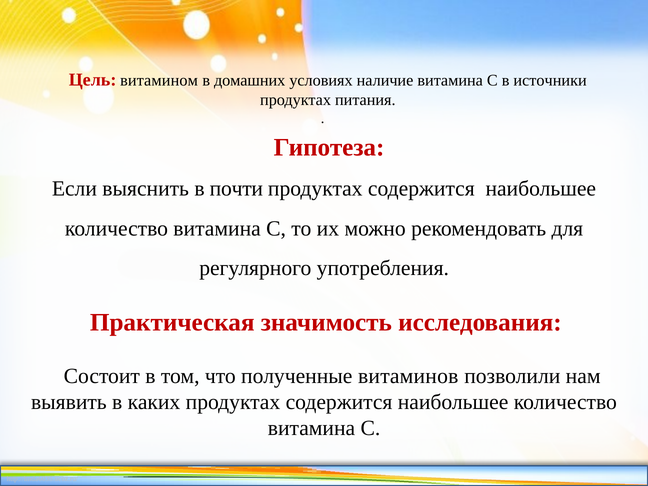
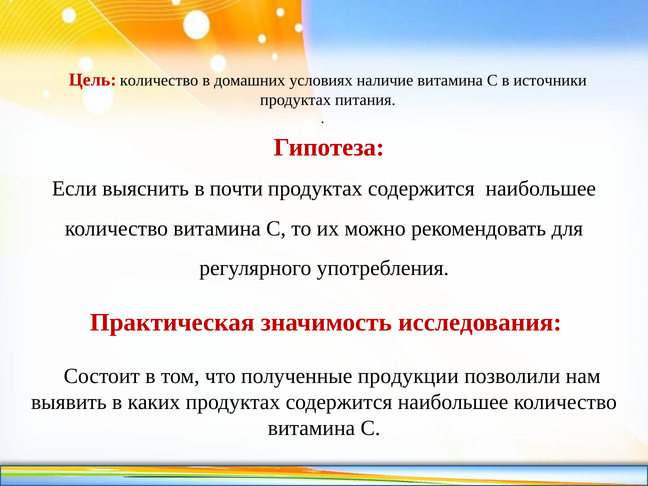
Цель витамином: витамином -> количество
витаминов: витаминов -> продукции
